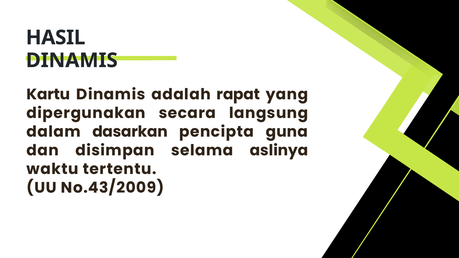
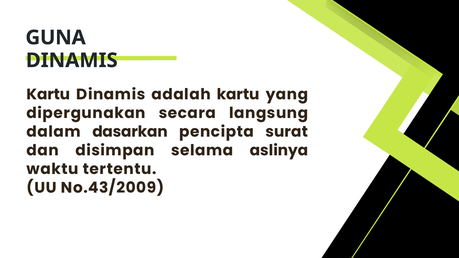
HASIL: HASIL -> GUNA
adalah rapat: rapat -> kartu
guna: guna -> surat
